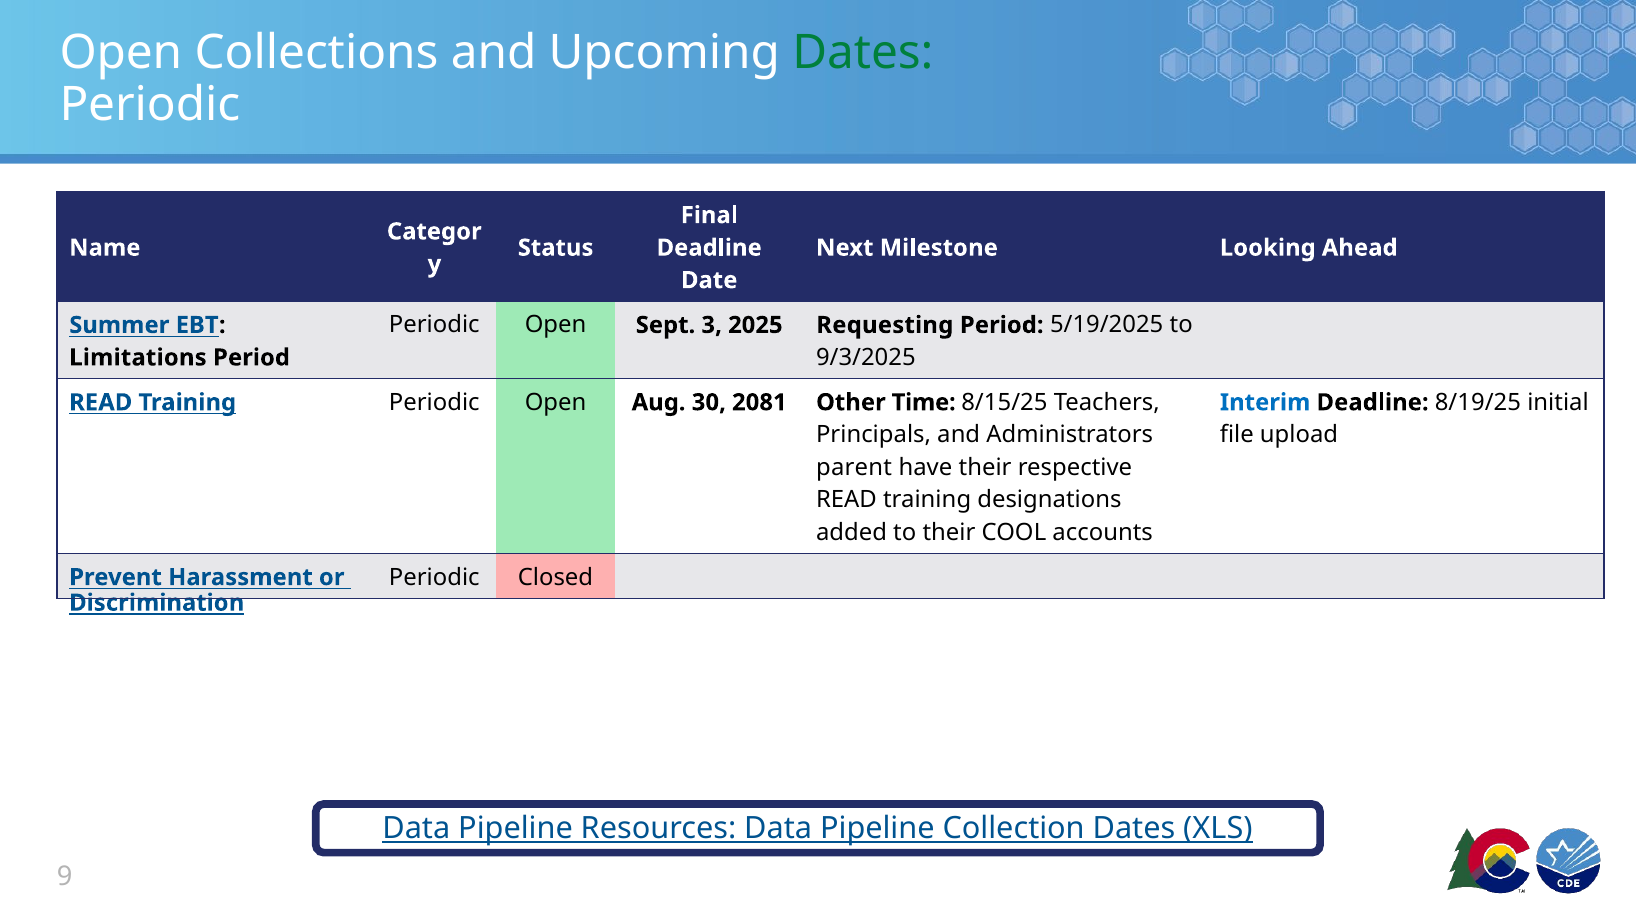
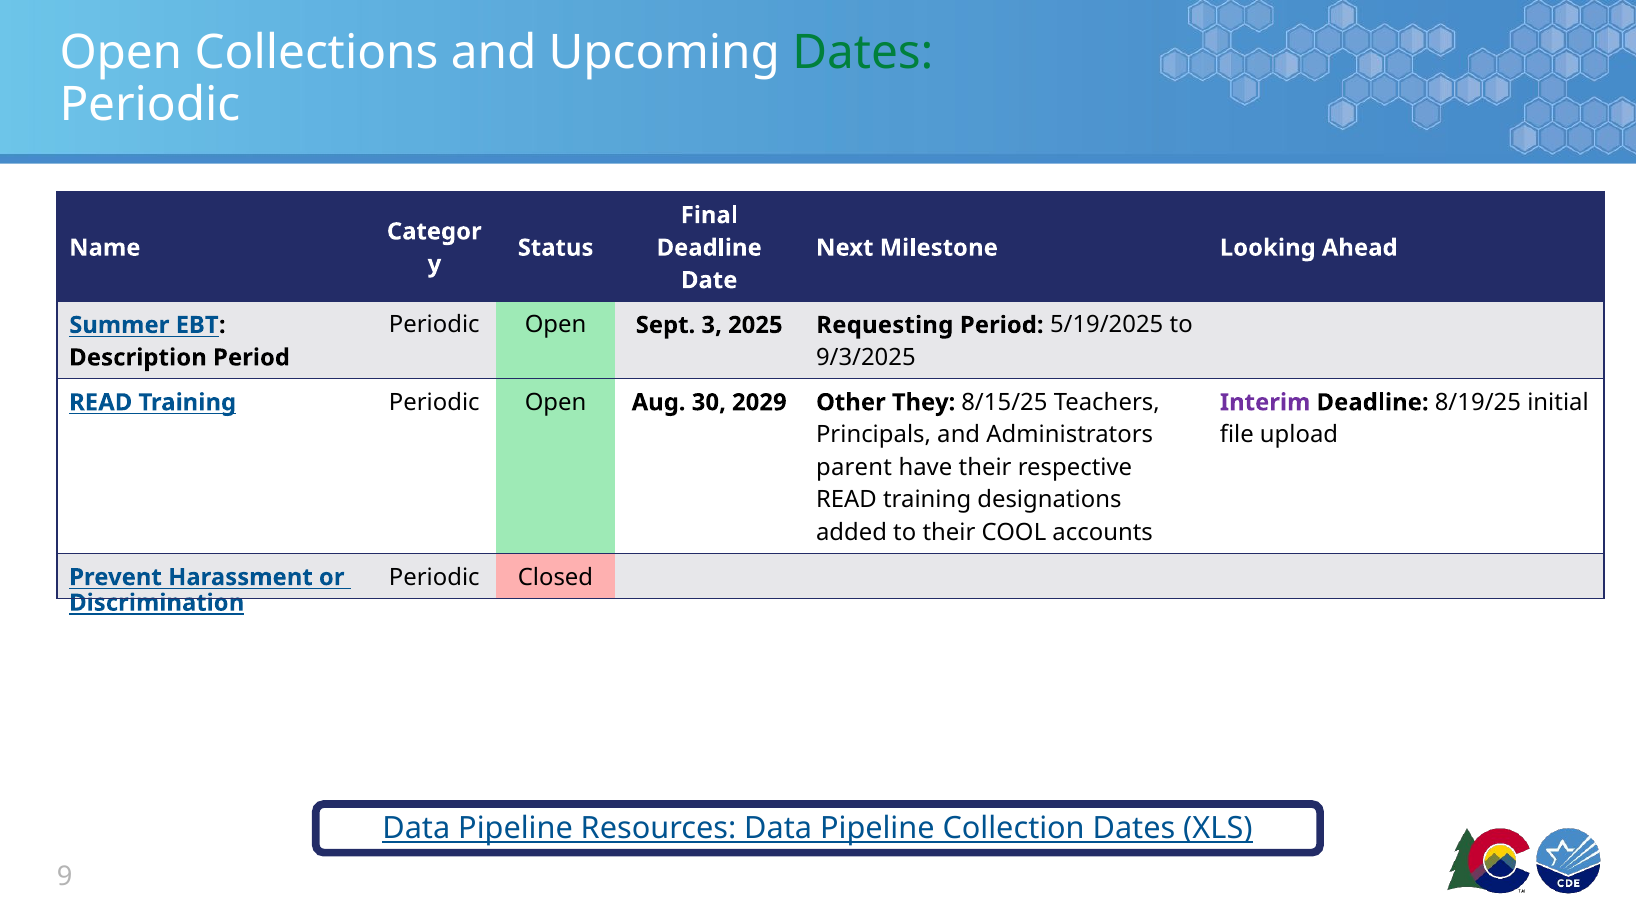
Limitations: Limitations -> Description
2081: 2081 -> 2029
Time: Time -> They
Interim colour: blue -> purple
